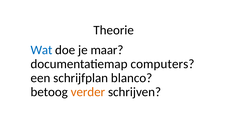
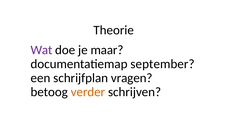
Wat colour: blue -> purple
computers: computers -> september
blanco: blanco -> vragen
